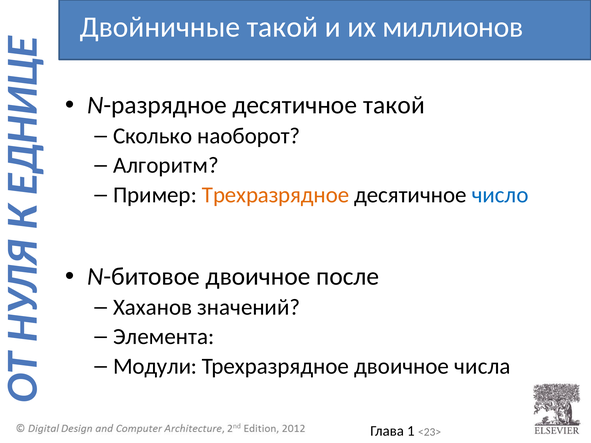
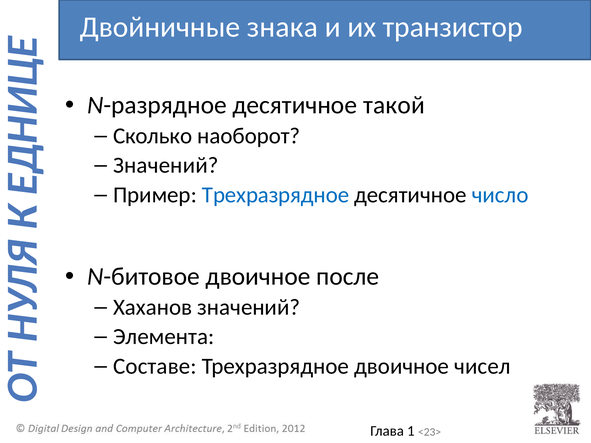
Двойничные такой: такой -> знака
миллионов: миллионов -> транзистор
Алгоритм at (166, 165): Алгоритм -> Значений
Трехразрядное at (276, 195) colour: orange -> blue
Модули: Модули -> Составе
числа: числа -> чисел
